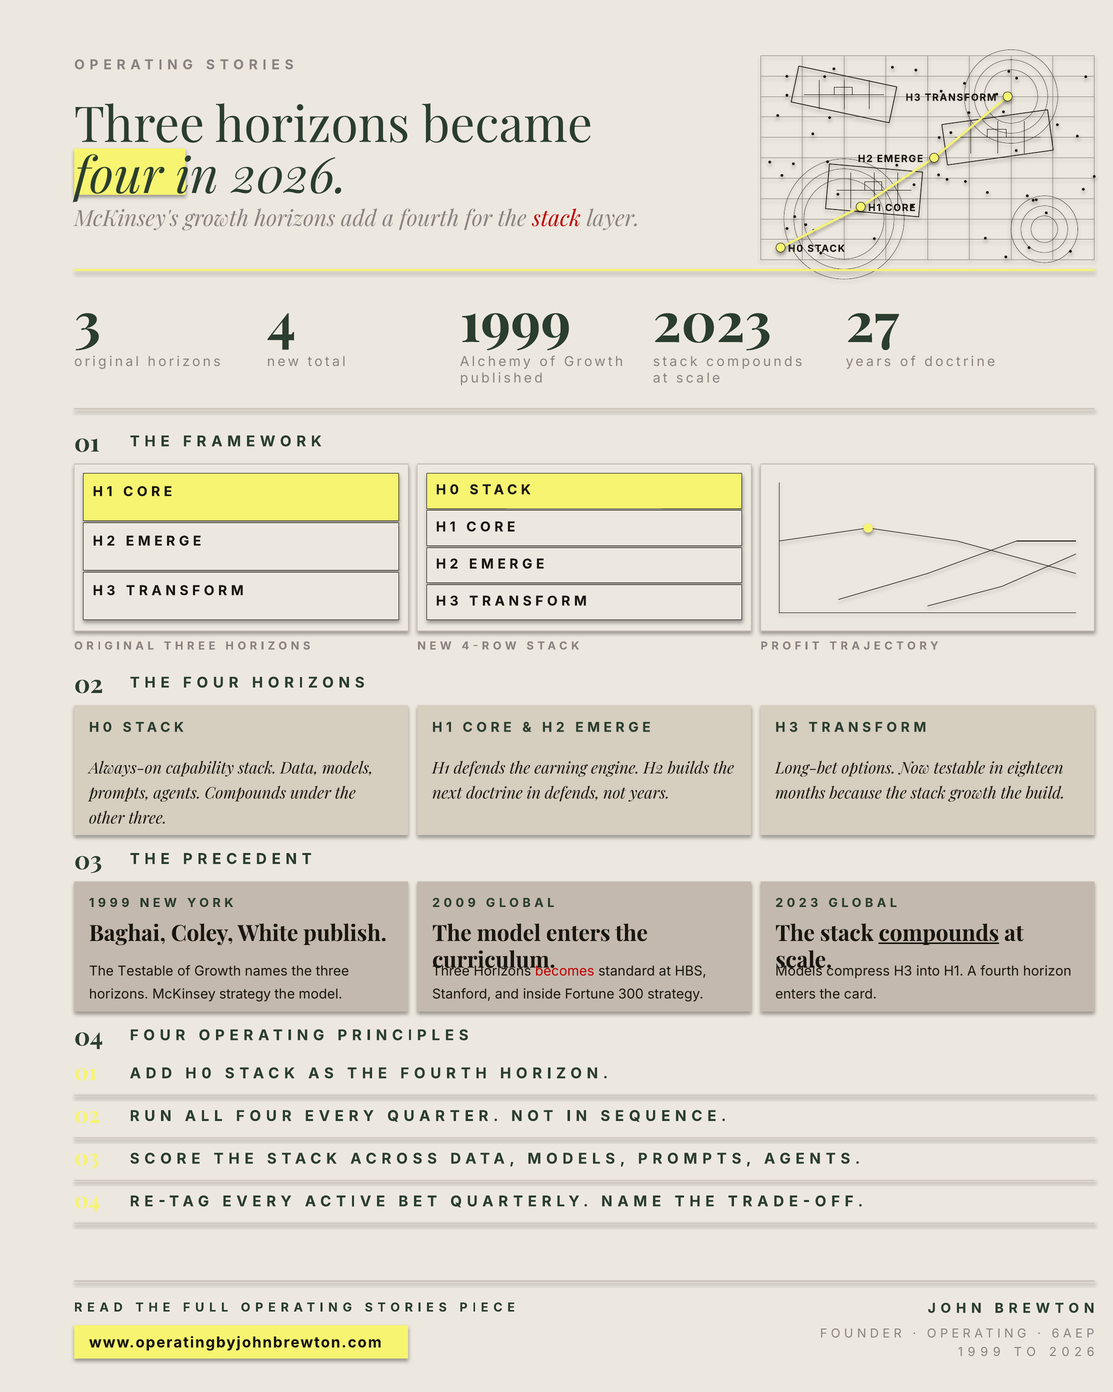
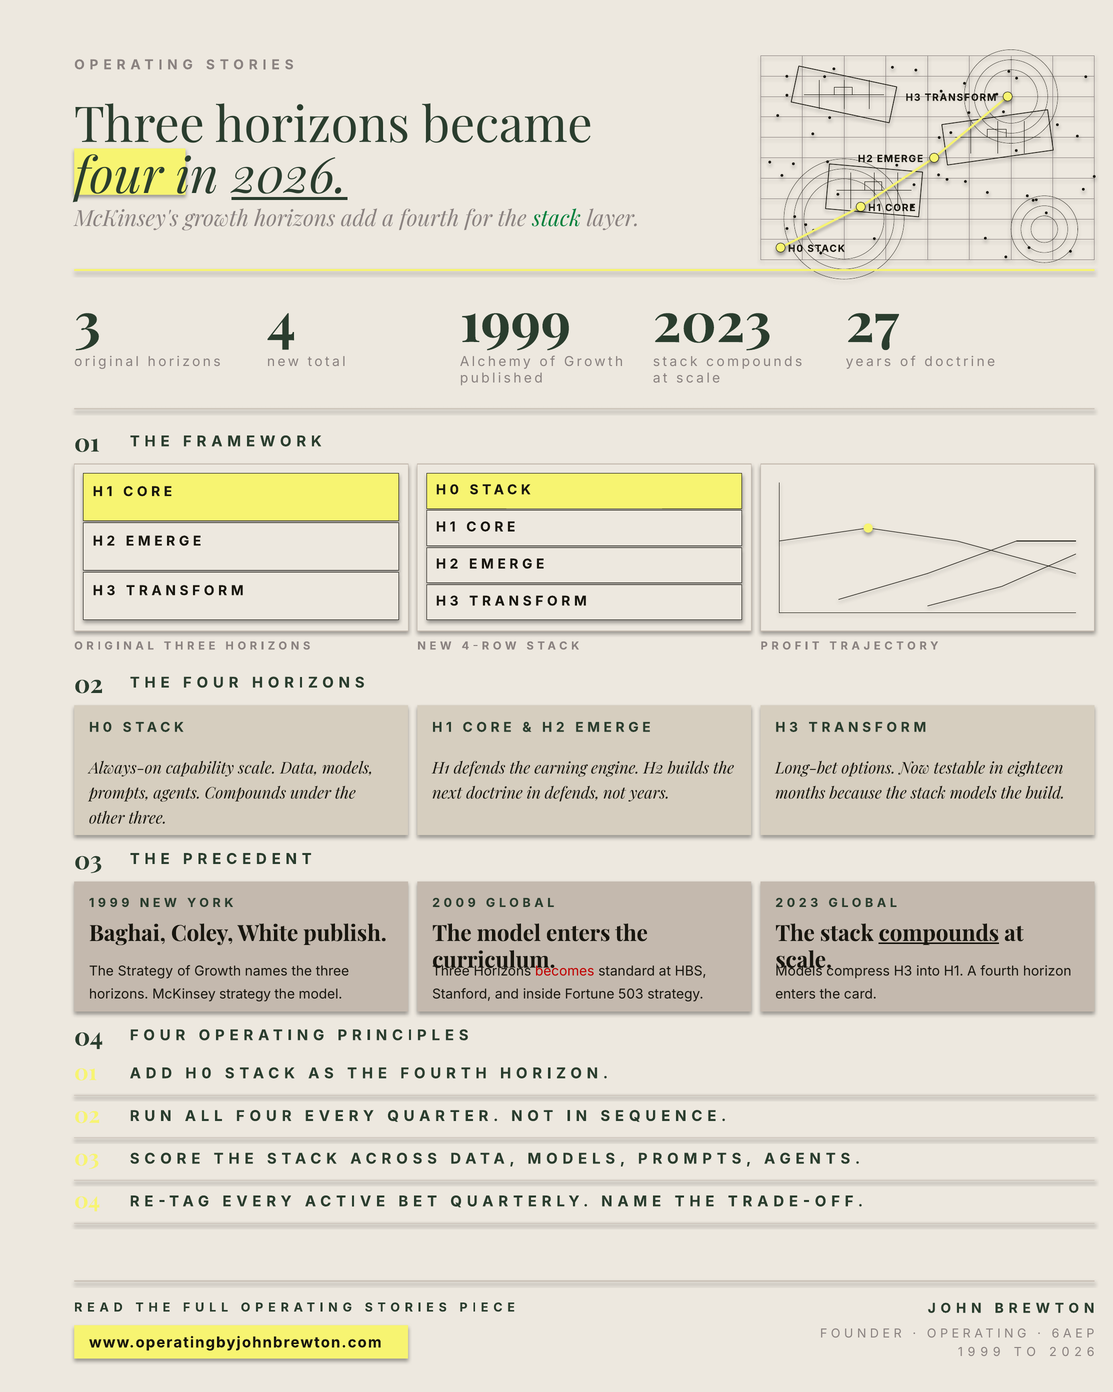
2026 underline: none -> present
stack at (557, 219) colour: red -> green
capability stack: stack -> scale
stack growth: growth -> models
The Testable: Testable -> Strategy
300: 300 -> 503
